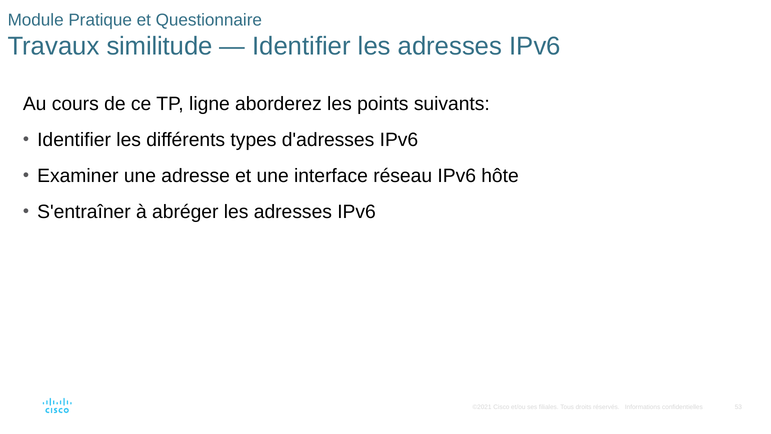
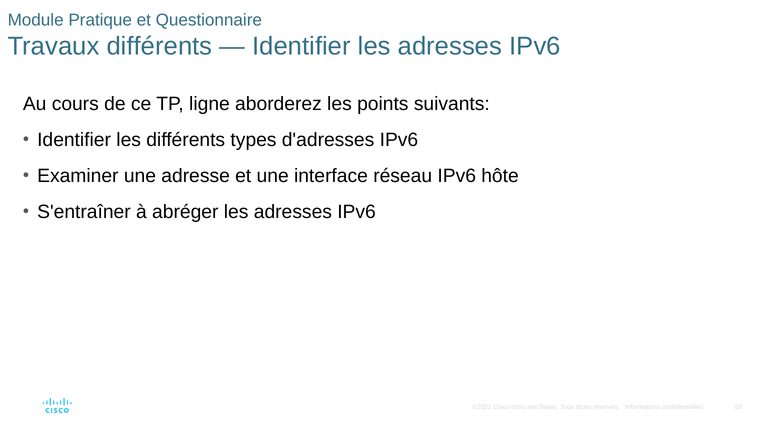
Travaux similitude: similitude -> différents
